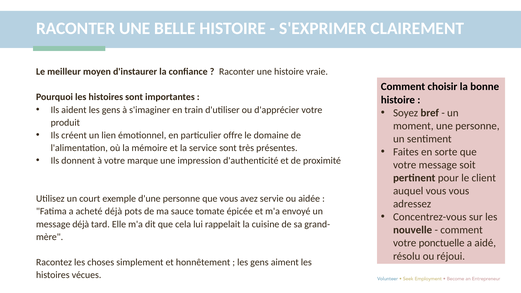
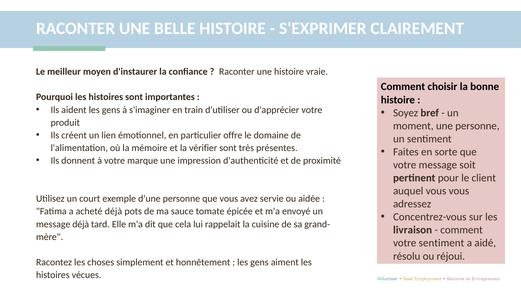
service: service -> vérifier
nouvelle: nouvelle -> livraison
votre ponctuelle: ponctuelle -> sentiment
